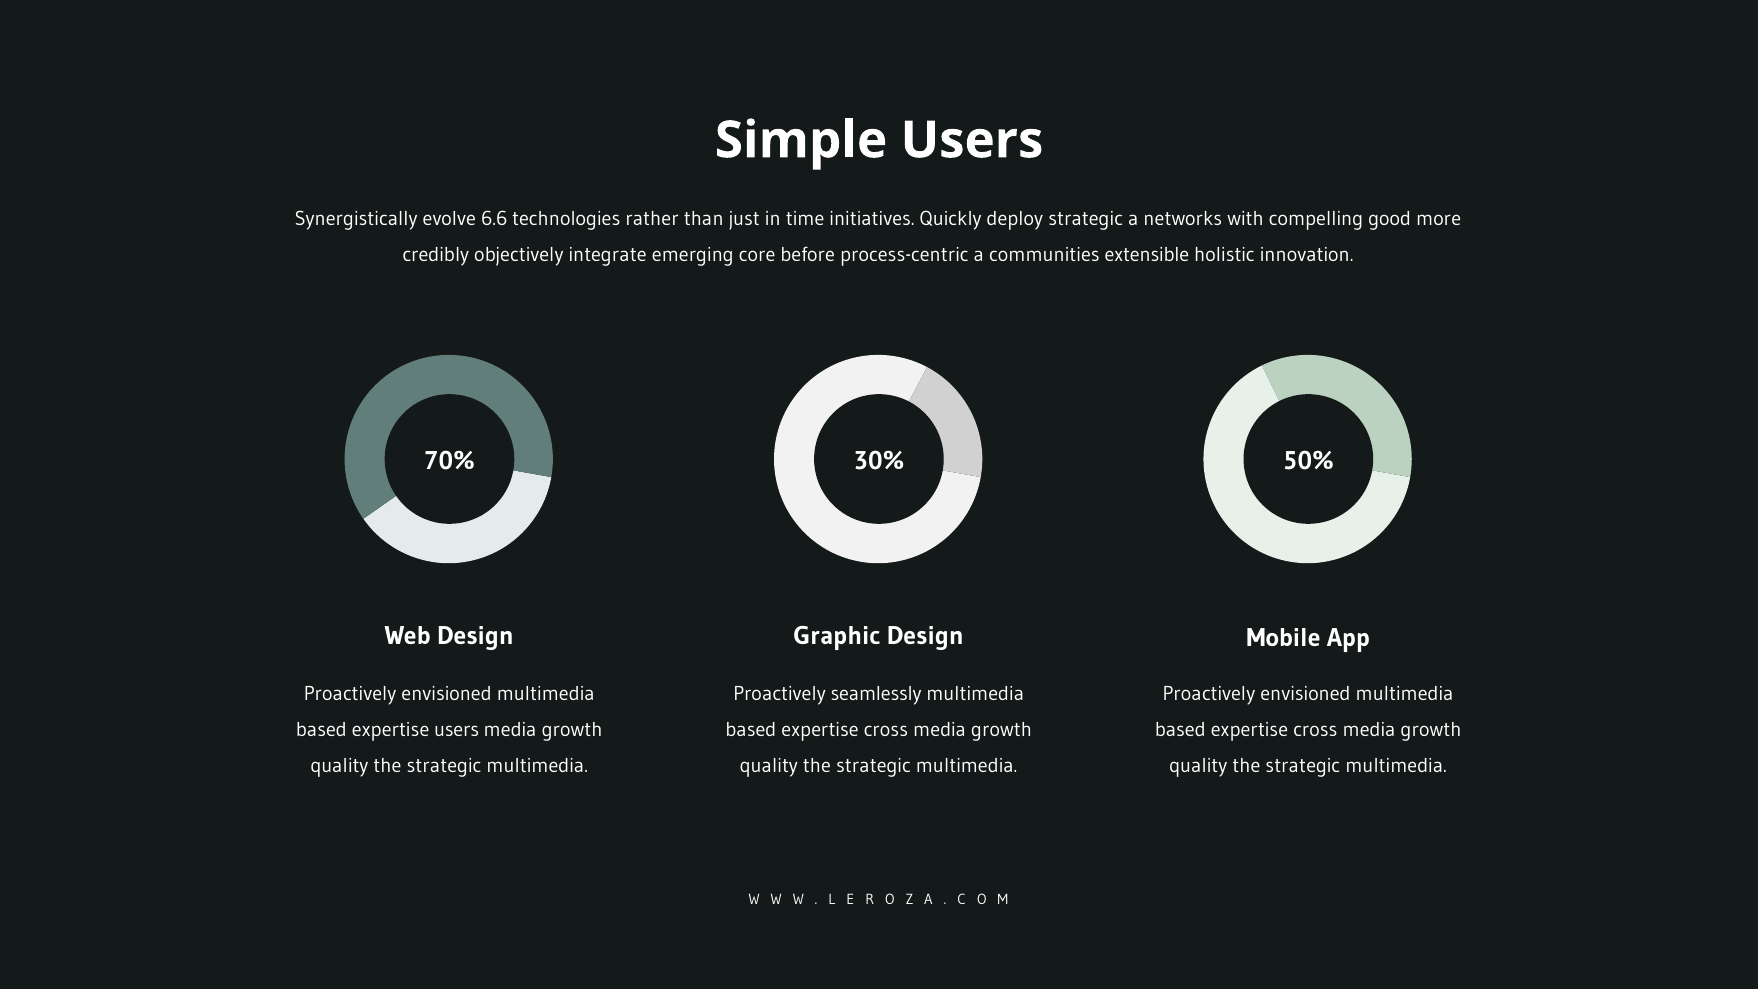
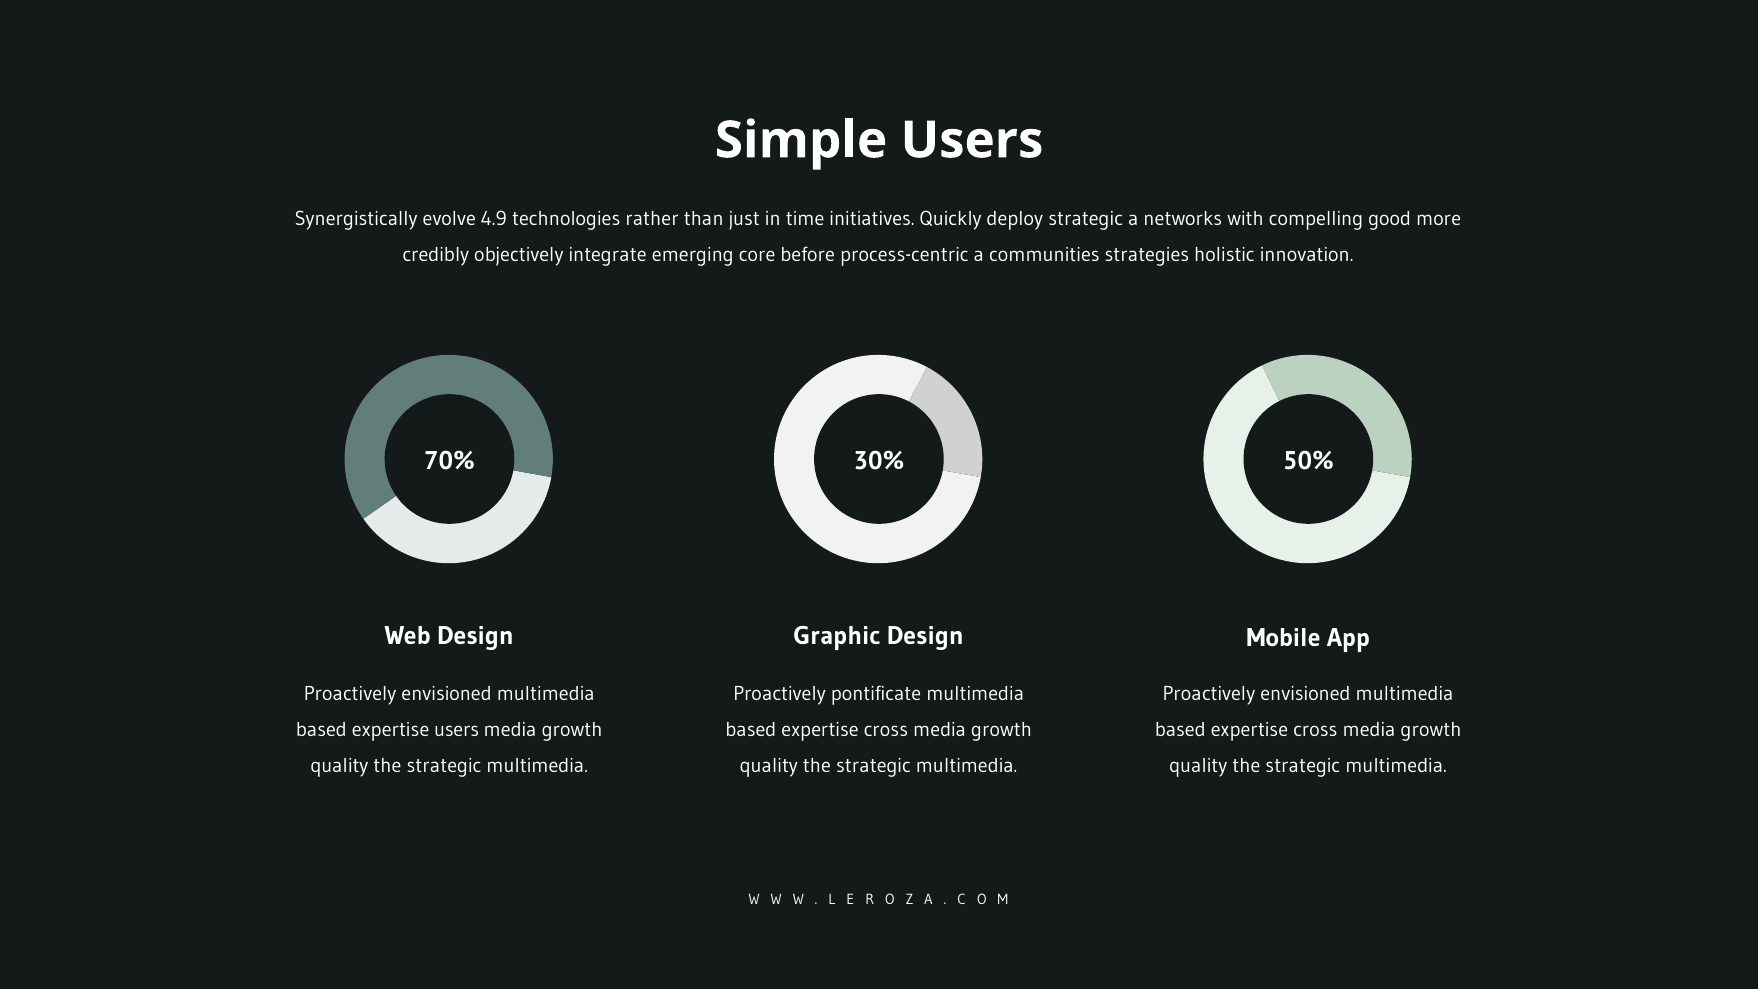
6.6: 6.6 -> 4.9
extensible: extensible -> strategies
seamlessly: seamlessly -> pontificate
